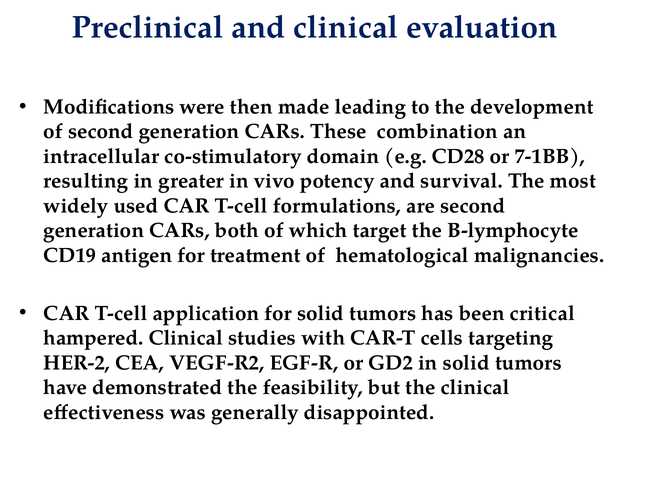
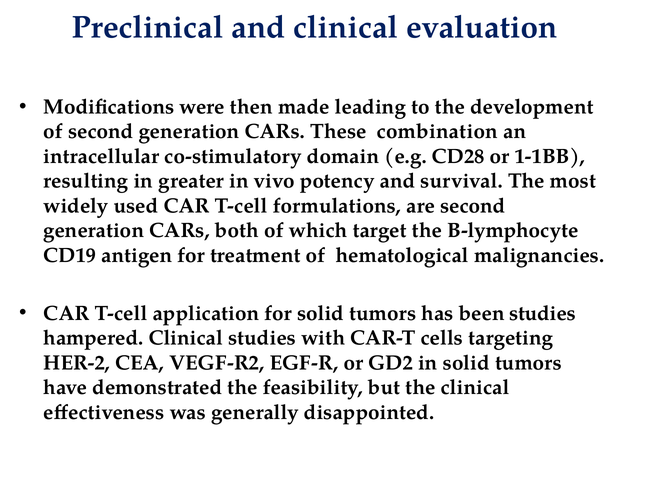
7-1BB: 7-1BB -> 1-1BB
been critical: critical -> studies
